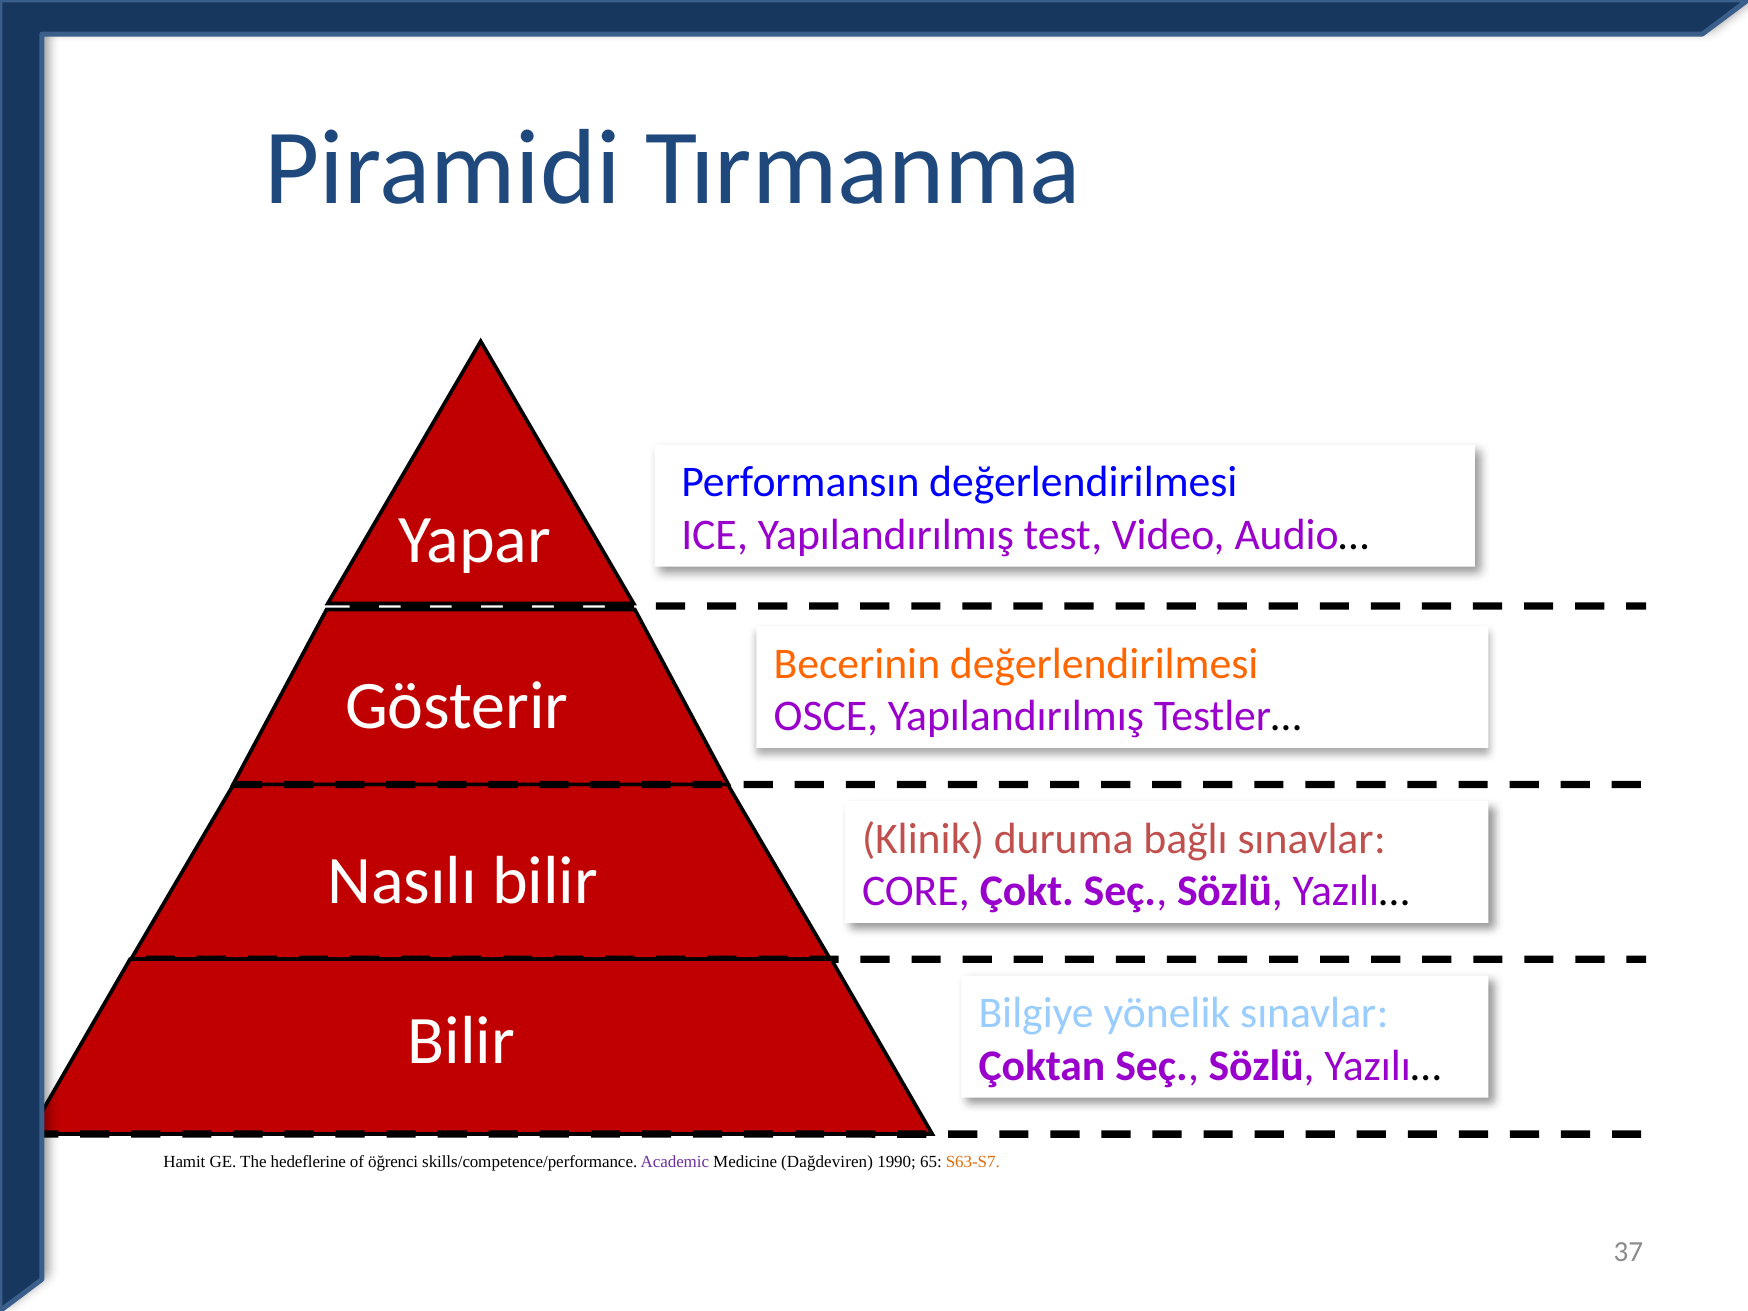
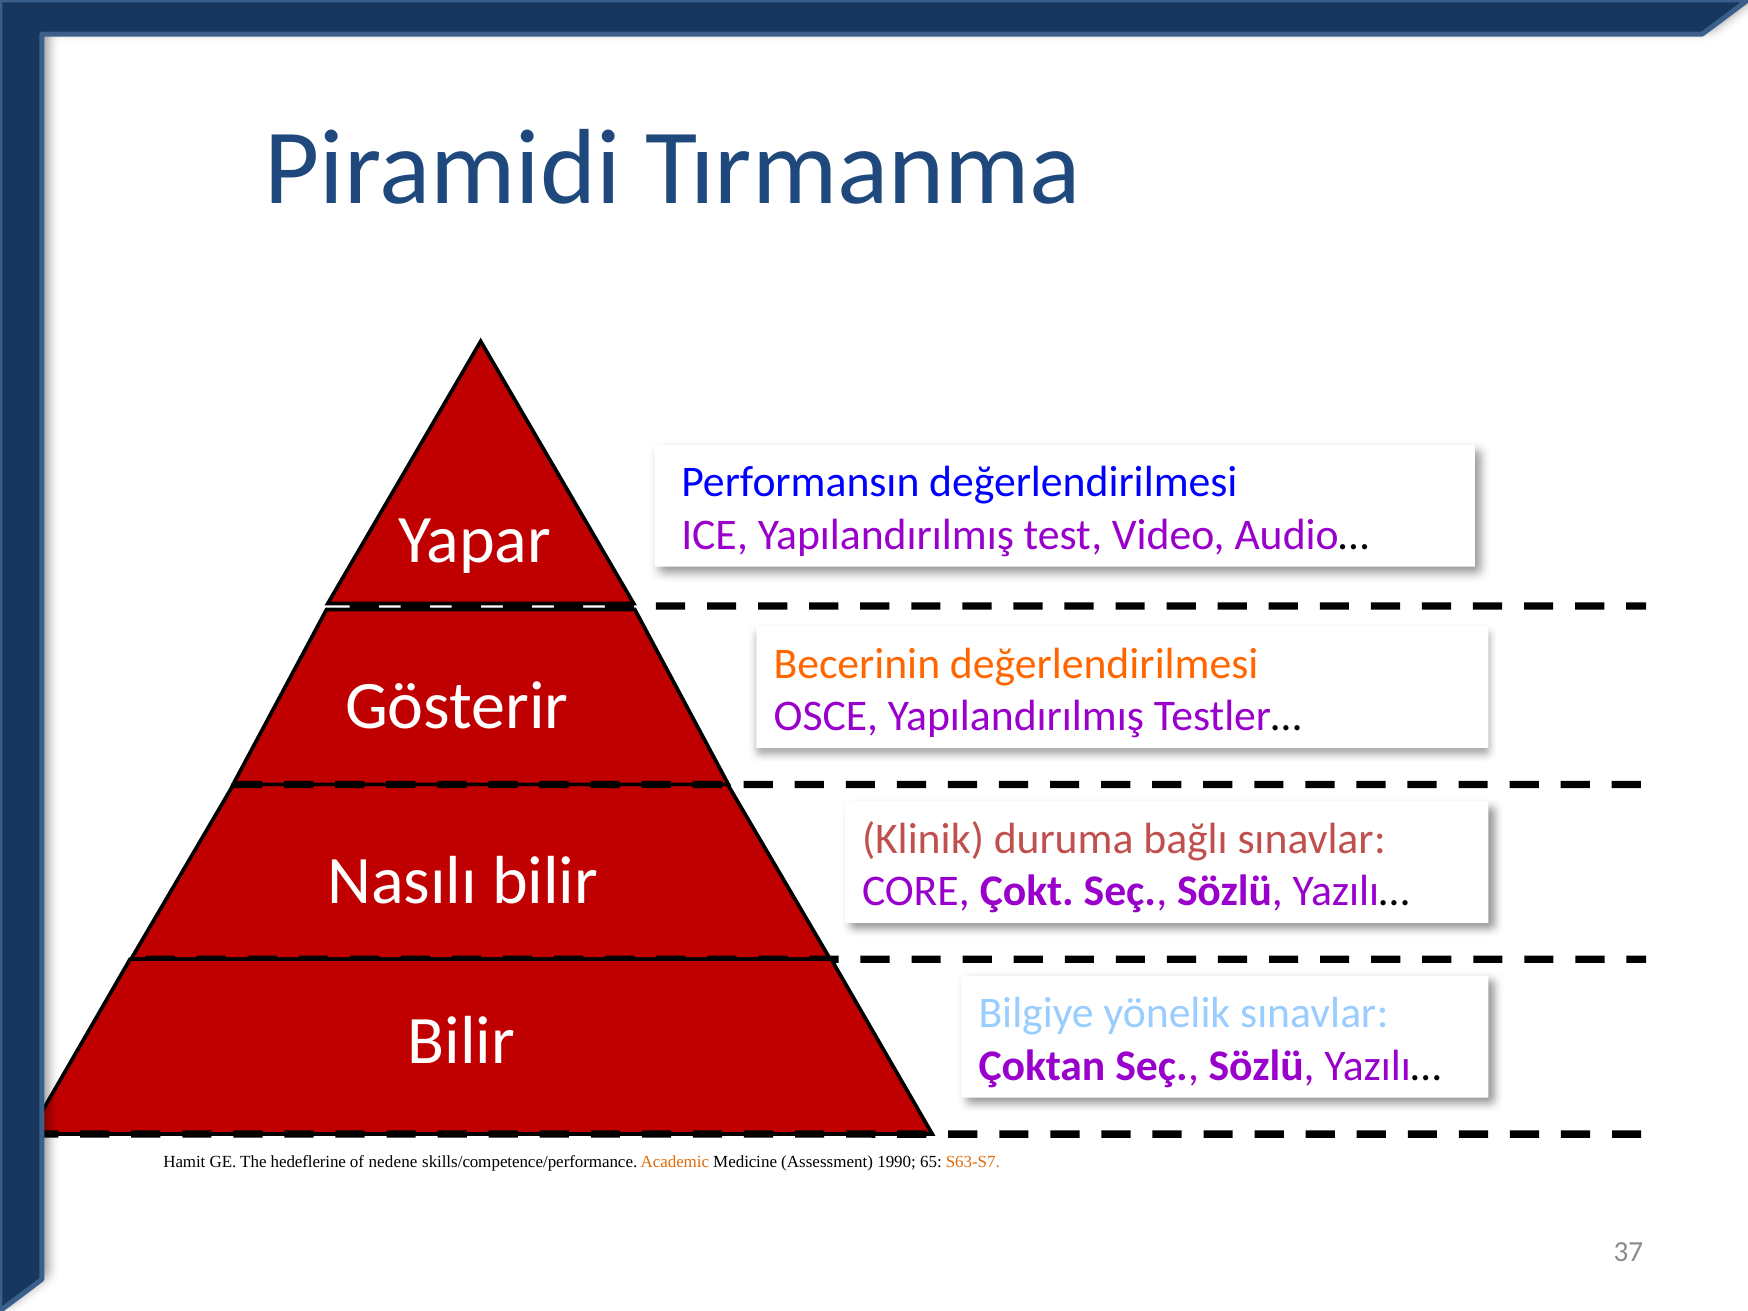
öğrenci: öğrenci -> nedene
Academic colour: purple -> orange
Dağdeviren: Dağdeviren -> Assessment
